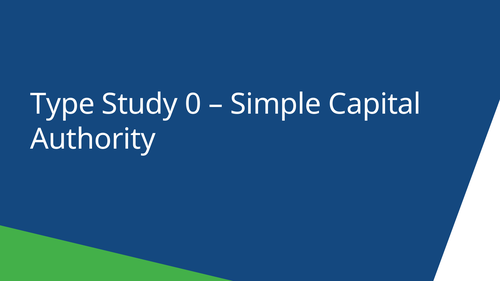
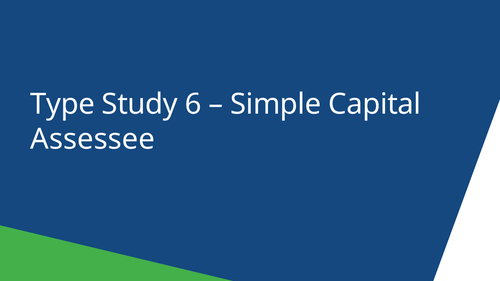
0: 0 -> 6
Authority: Authority -> Assessee
